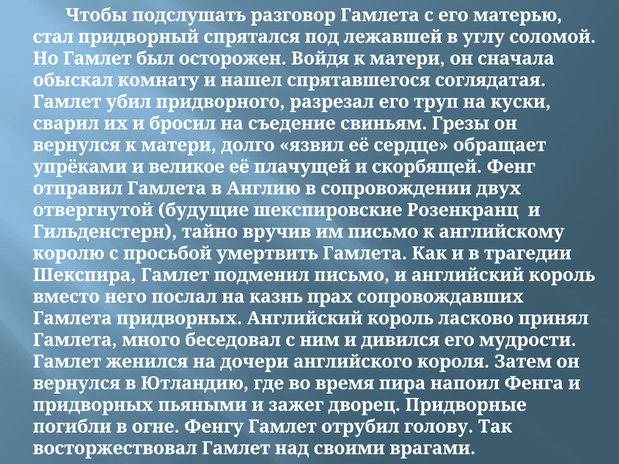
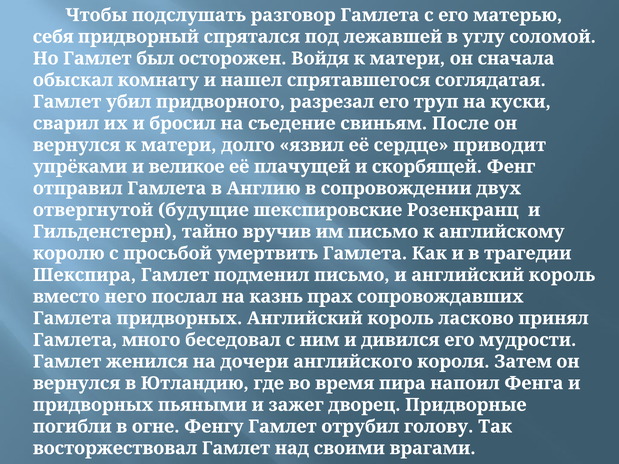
стал: стал -> себя
Грезы: Грезы -> После
обращает: обращает -> приводит
